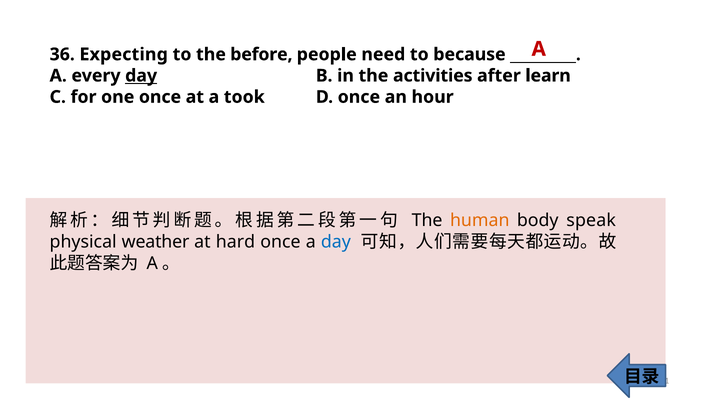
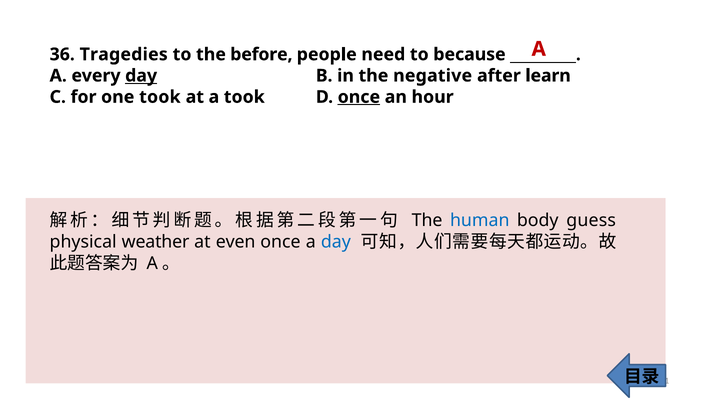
Expecting: Expecting -> Tragedies
activities: activities -> negative
one once: once -> took
once at (359, 97) underline: none -> present
human colour: orange -> blue
speak: speak -> guess
hard: hard -> even
